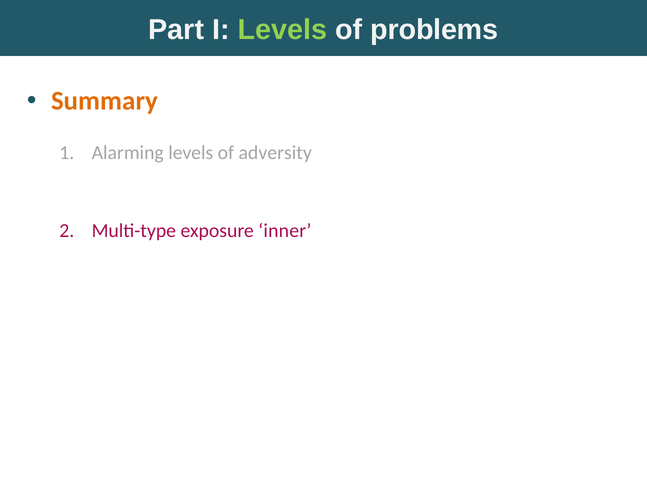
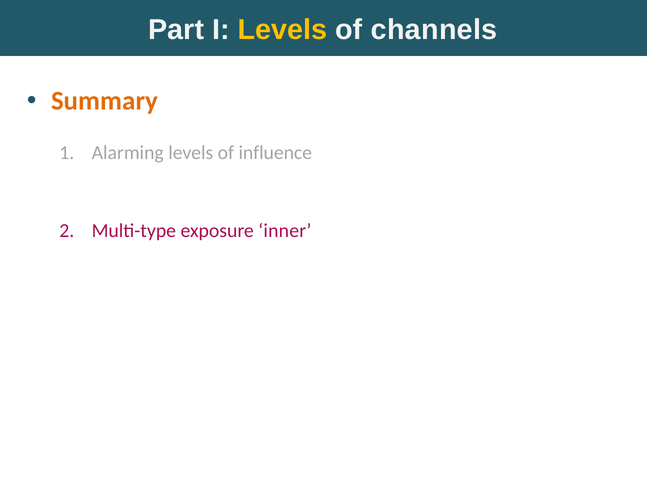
Levels at (282, 30) colour: light green -> yellow
problems: problems -> channels
adversity: adversity -> influence
